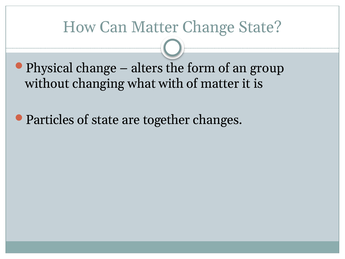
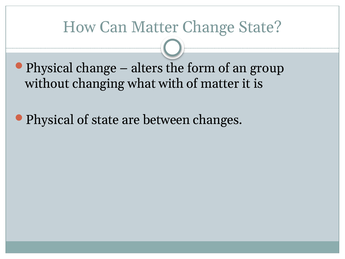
Particles at (50, 120): Particles -> Physical
together: together -> between
